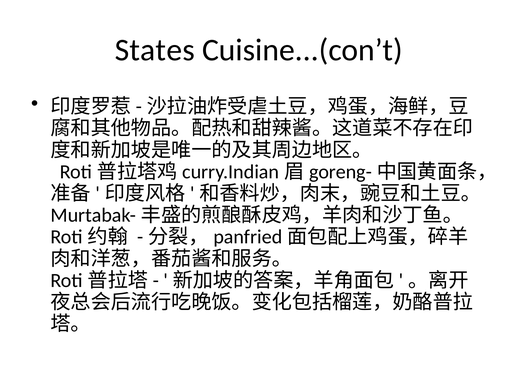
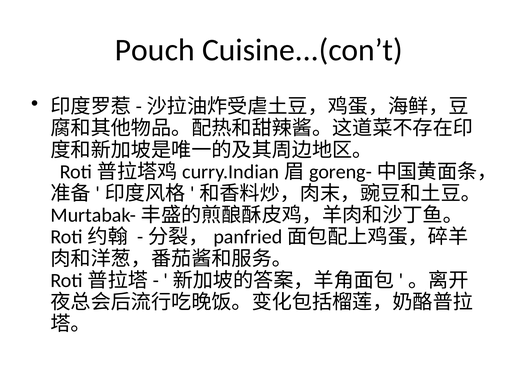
States: States -> Pouch
